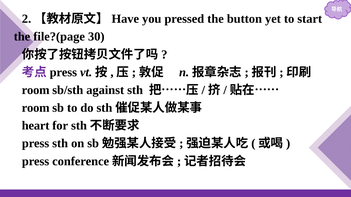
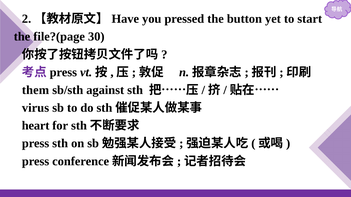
room at (36, 90): room -> them
room at (36, 108): room -> virus
